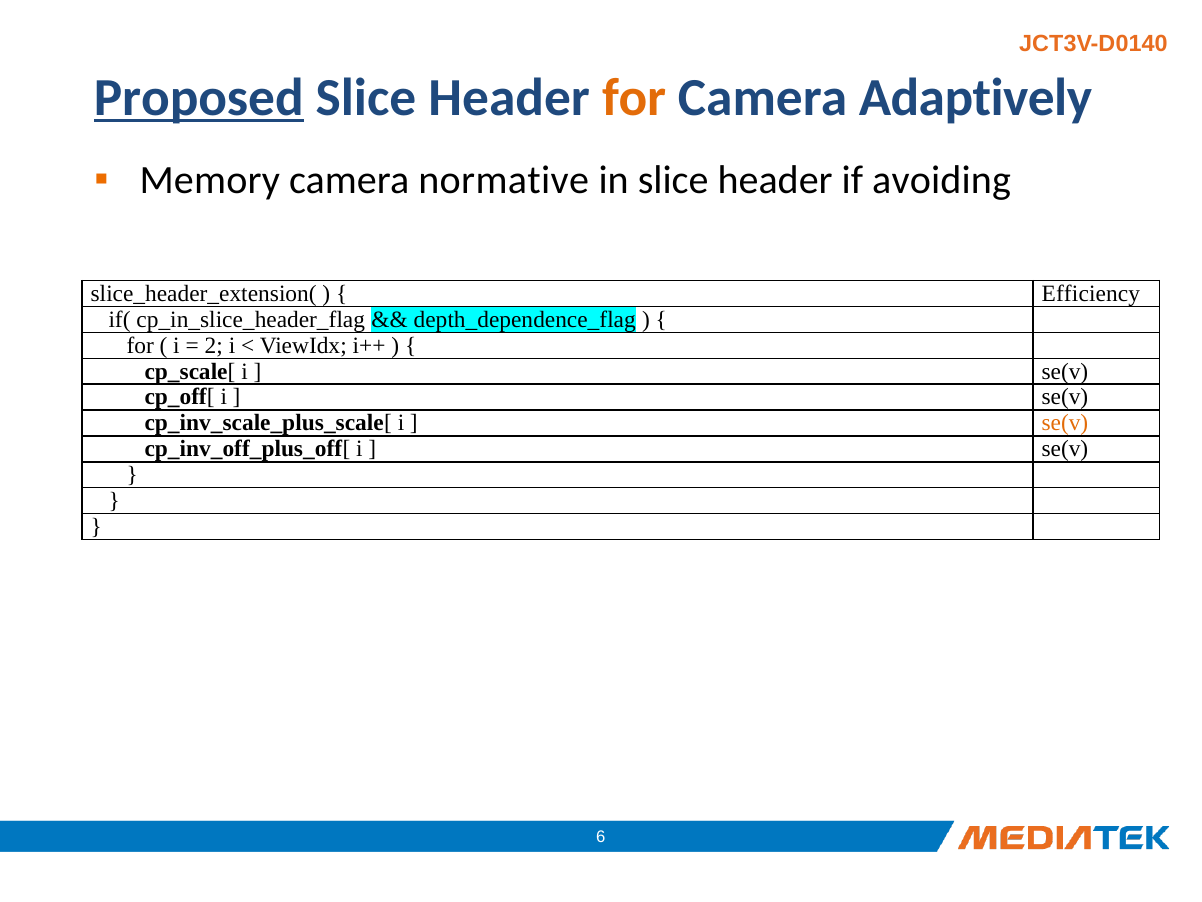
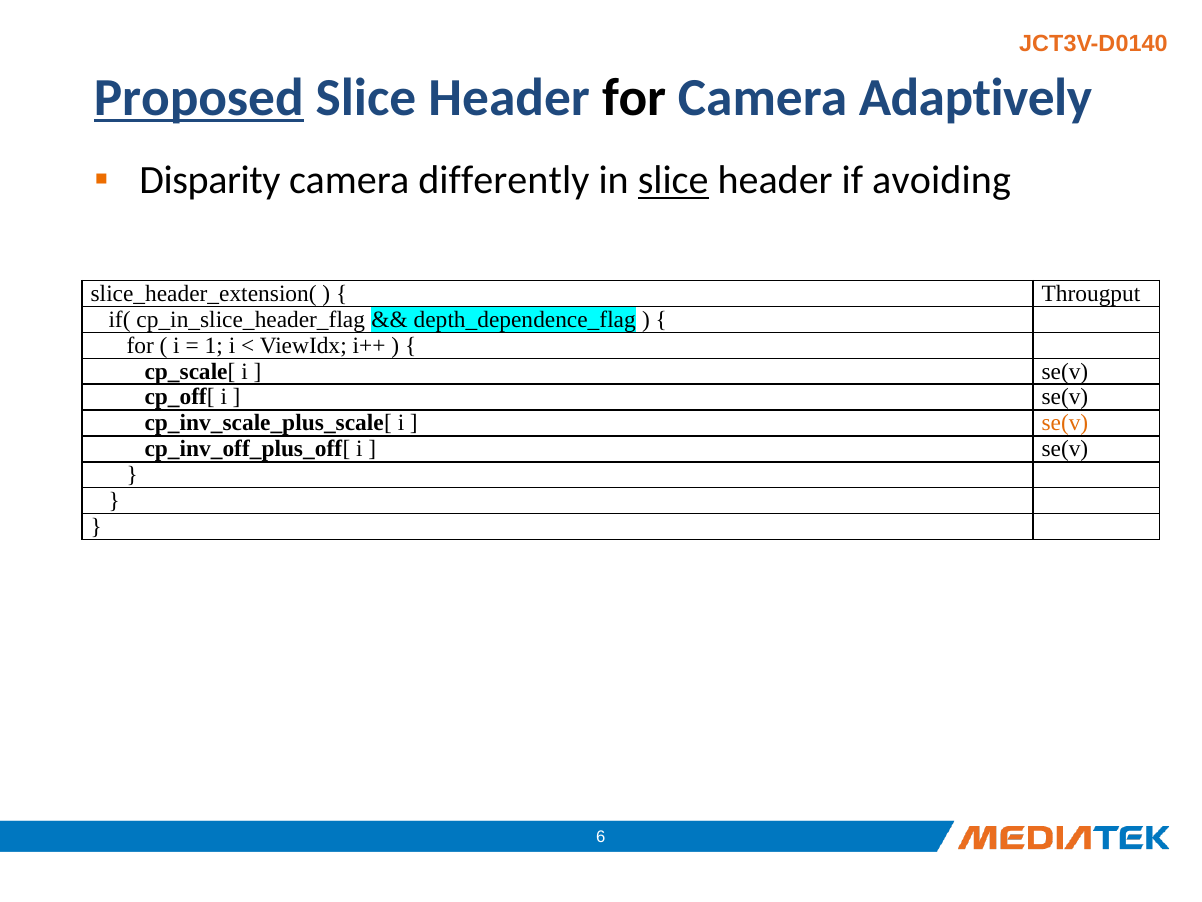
for at (634, 98) colour: orange -> black
Memory: Memory -> Disparity
normative: normative -> differently
slice at (673, 181) underline: none -> present
Efficiency: Efficiency -> Througput
2: 2 -> 1
